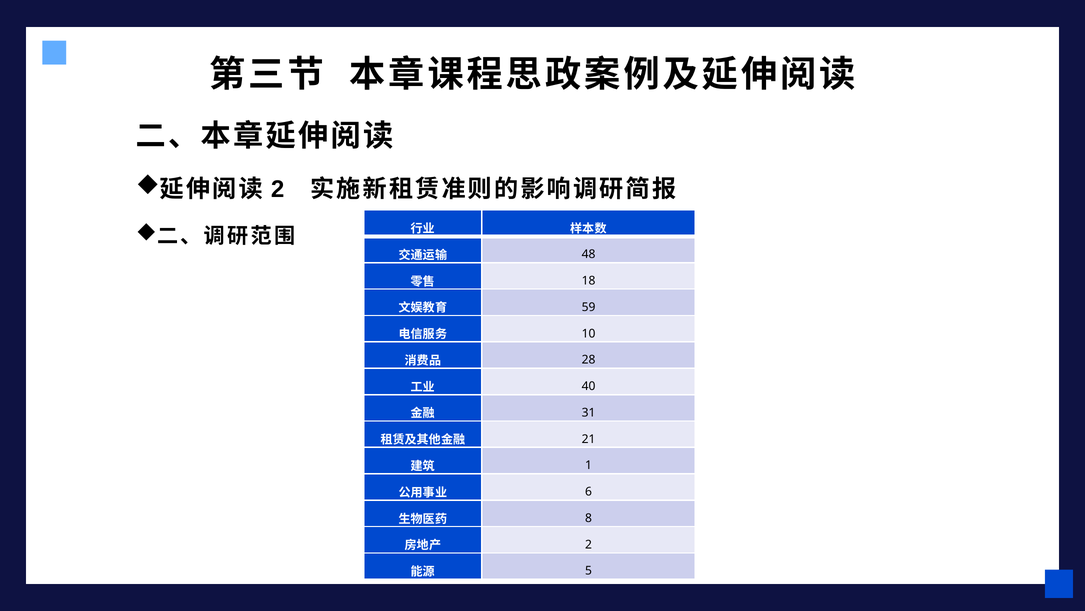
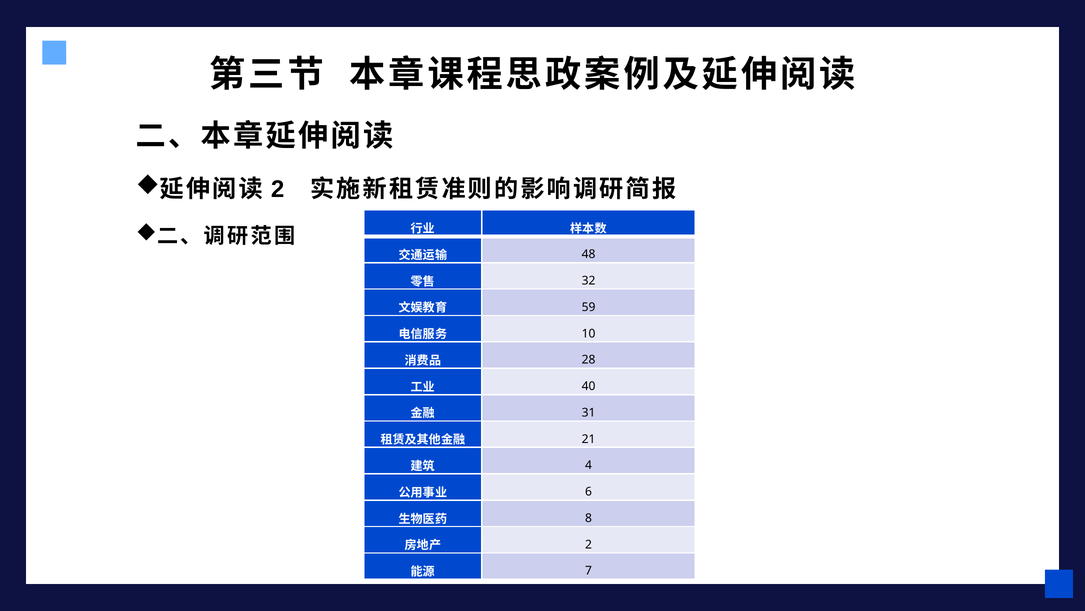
18: 18 -> 32
1: 1 -> 4
5: 5 -> 7
